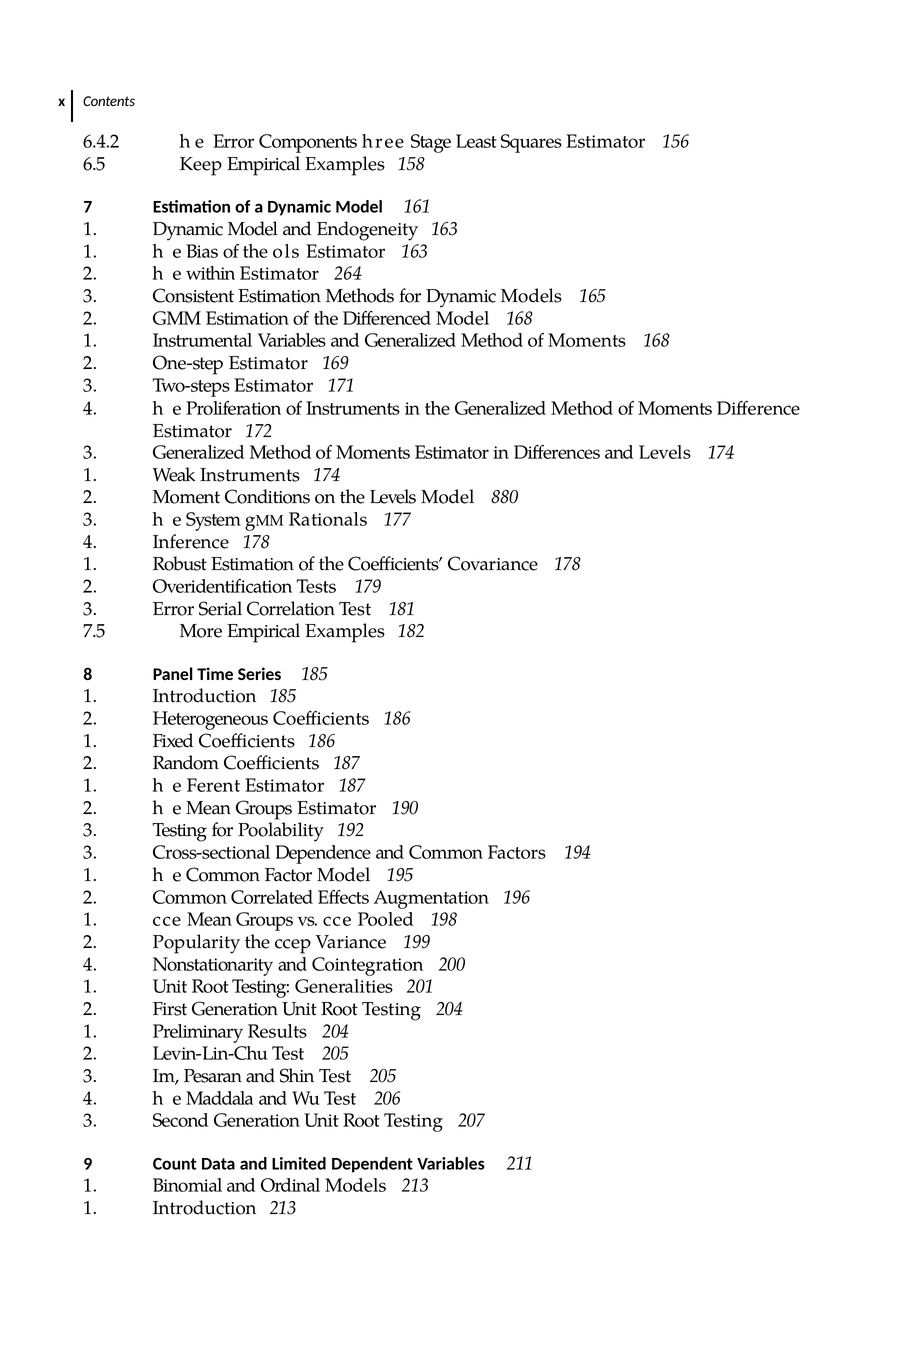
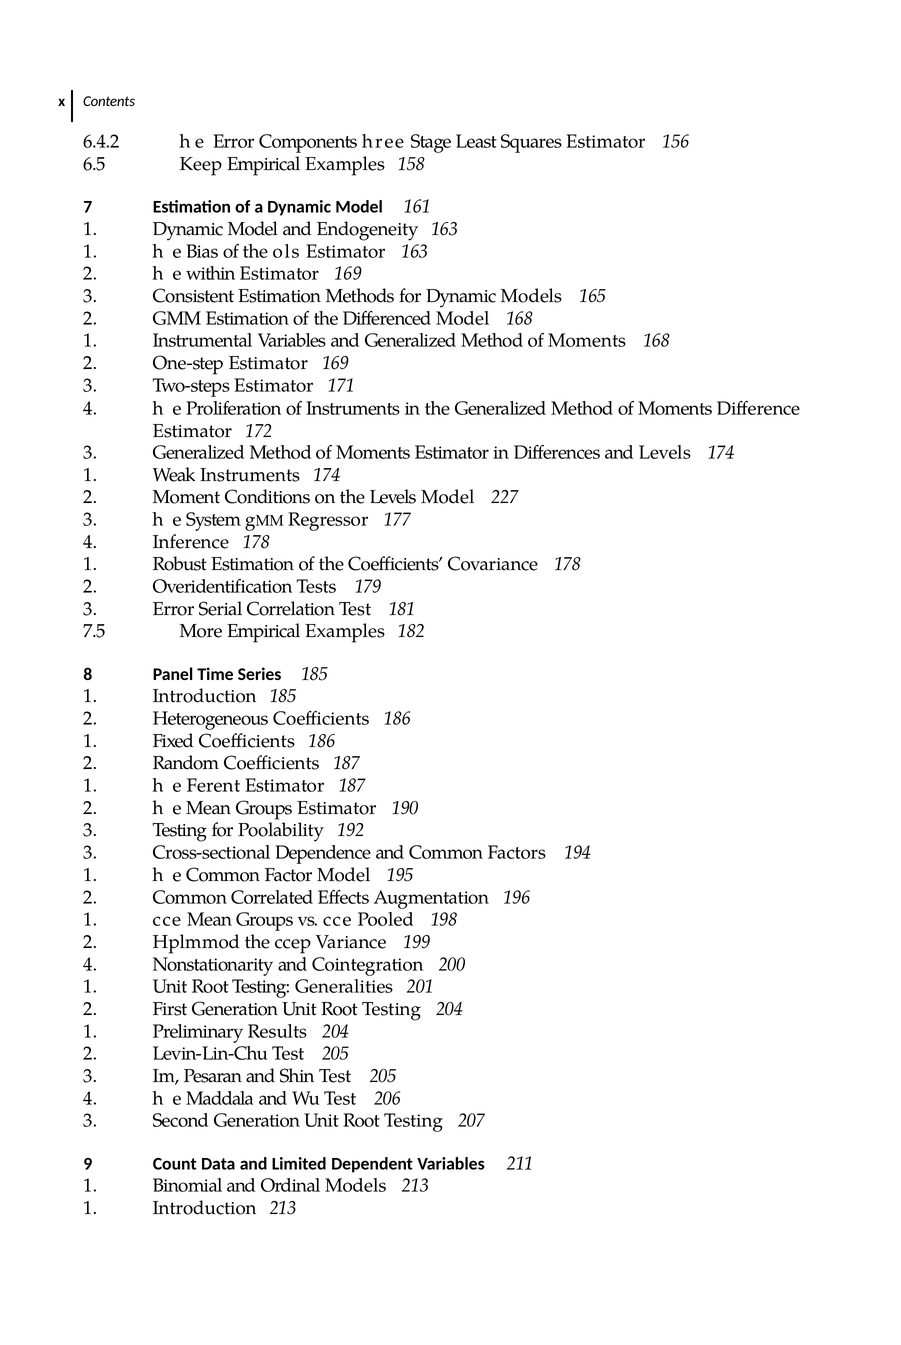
within Estimator 264: 264 -> 169
880: 880 -> 227
Rationals: Rationals -> Regressor
Popularity: Popularity -> Hplmmod
